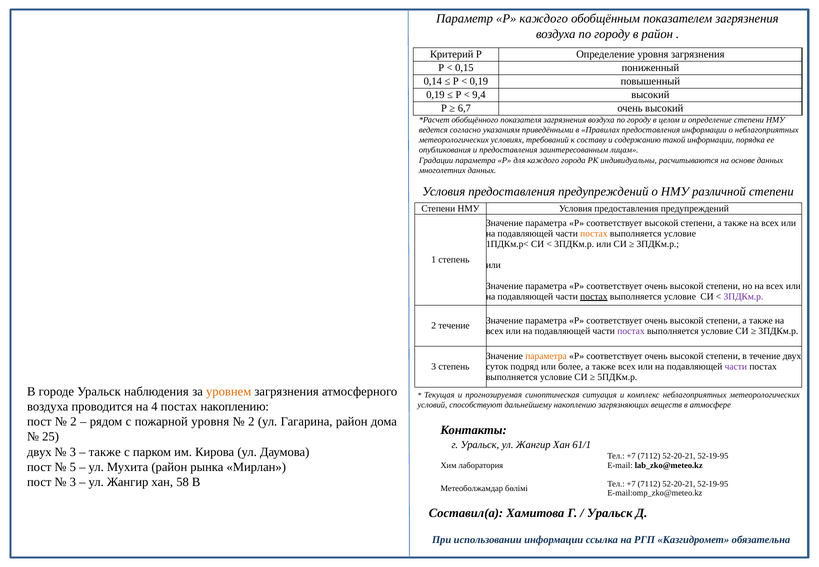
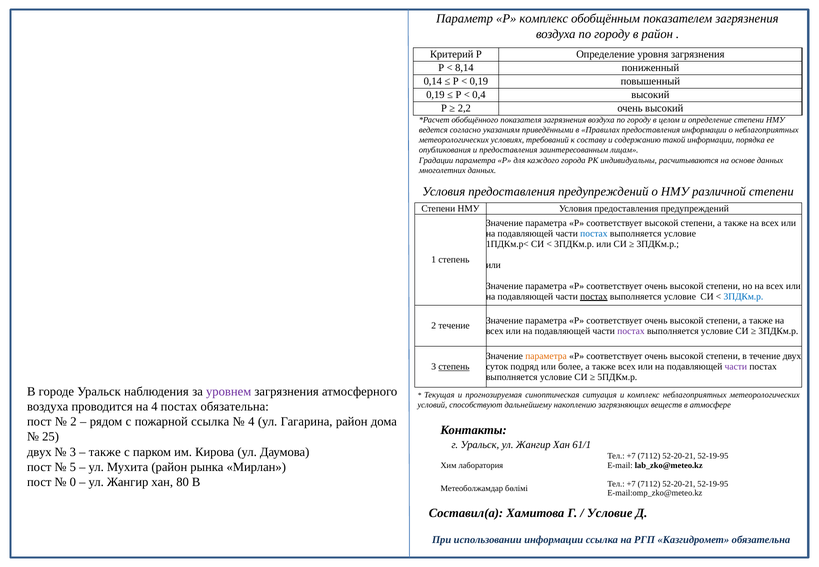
Р каждого: каждого -> комплекс
0,15: 0,15 -> 8,14
9,4: 9,4 -> 0,4
6,7: 6,7 -> 2,2
постах at (594, 234) colour: orange -> blue
3ПДКм.р at (743, 296) colour: purple -> blue
степень at (454, 367) underline: none -> present
уровнем colour: orange -> purple
постах накоплению: накоплению -> обязательна
пожарной уровня: уровня -> ссылка
2 at (251, 422): 2 -> 4
3 at (73, 482): 3 -> 0
58: 58 -> 80
Уральск at (610, 513): Уральск -> Условие
